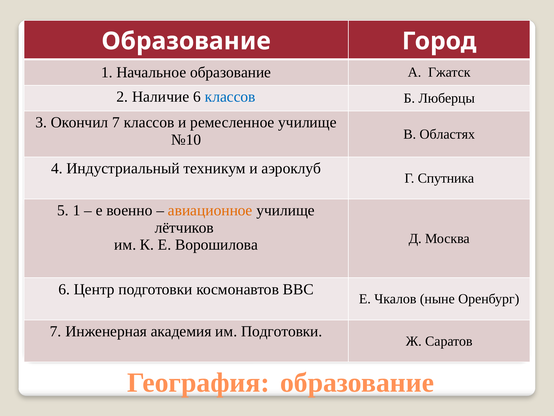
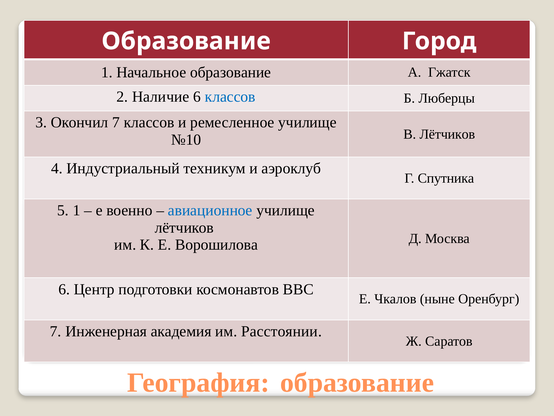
В Областях: Областях -> Лётчиков
авиационное colour: orange -> blue
им Подготовки: Подготовки -> Расстоянии
